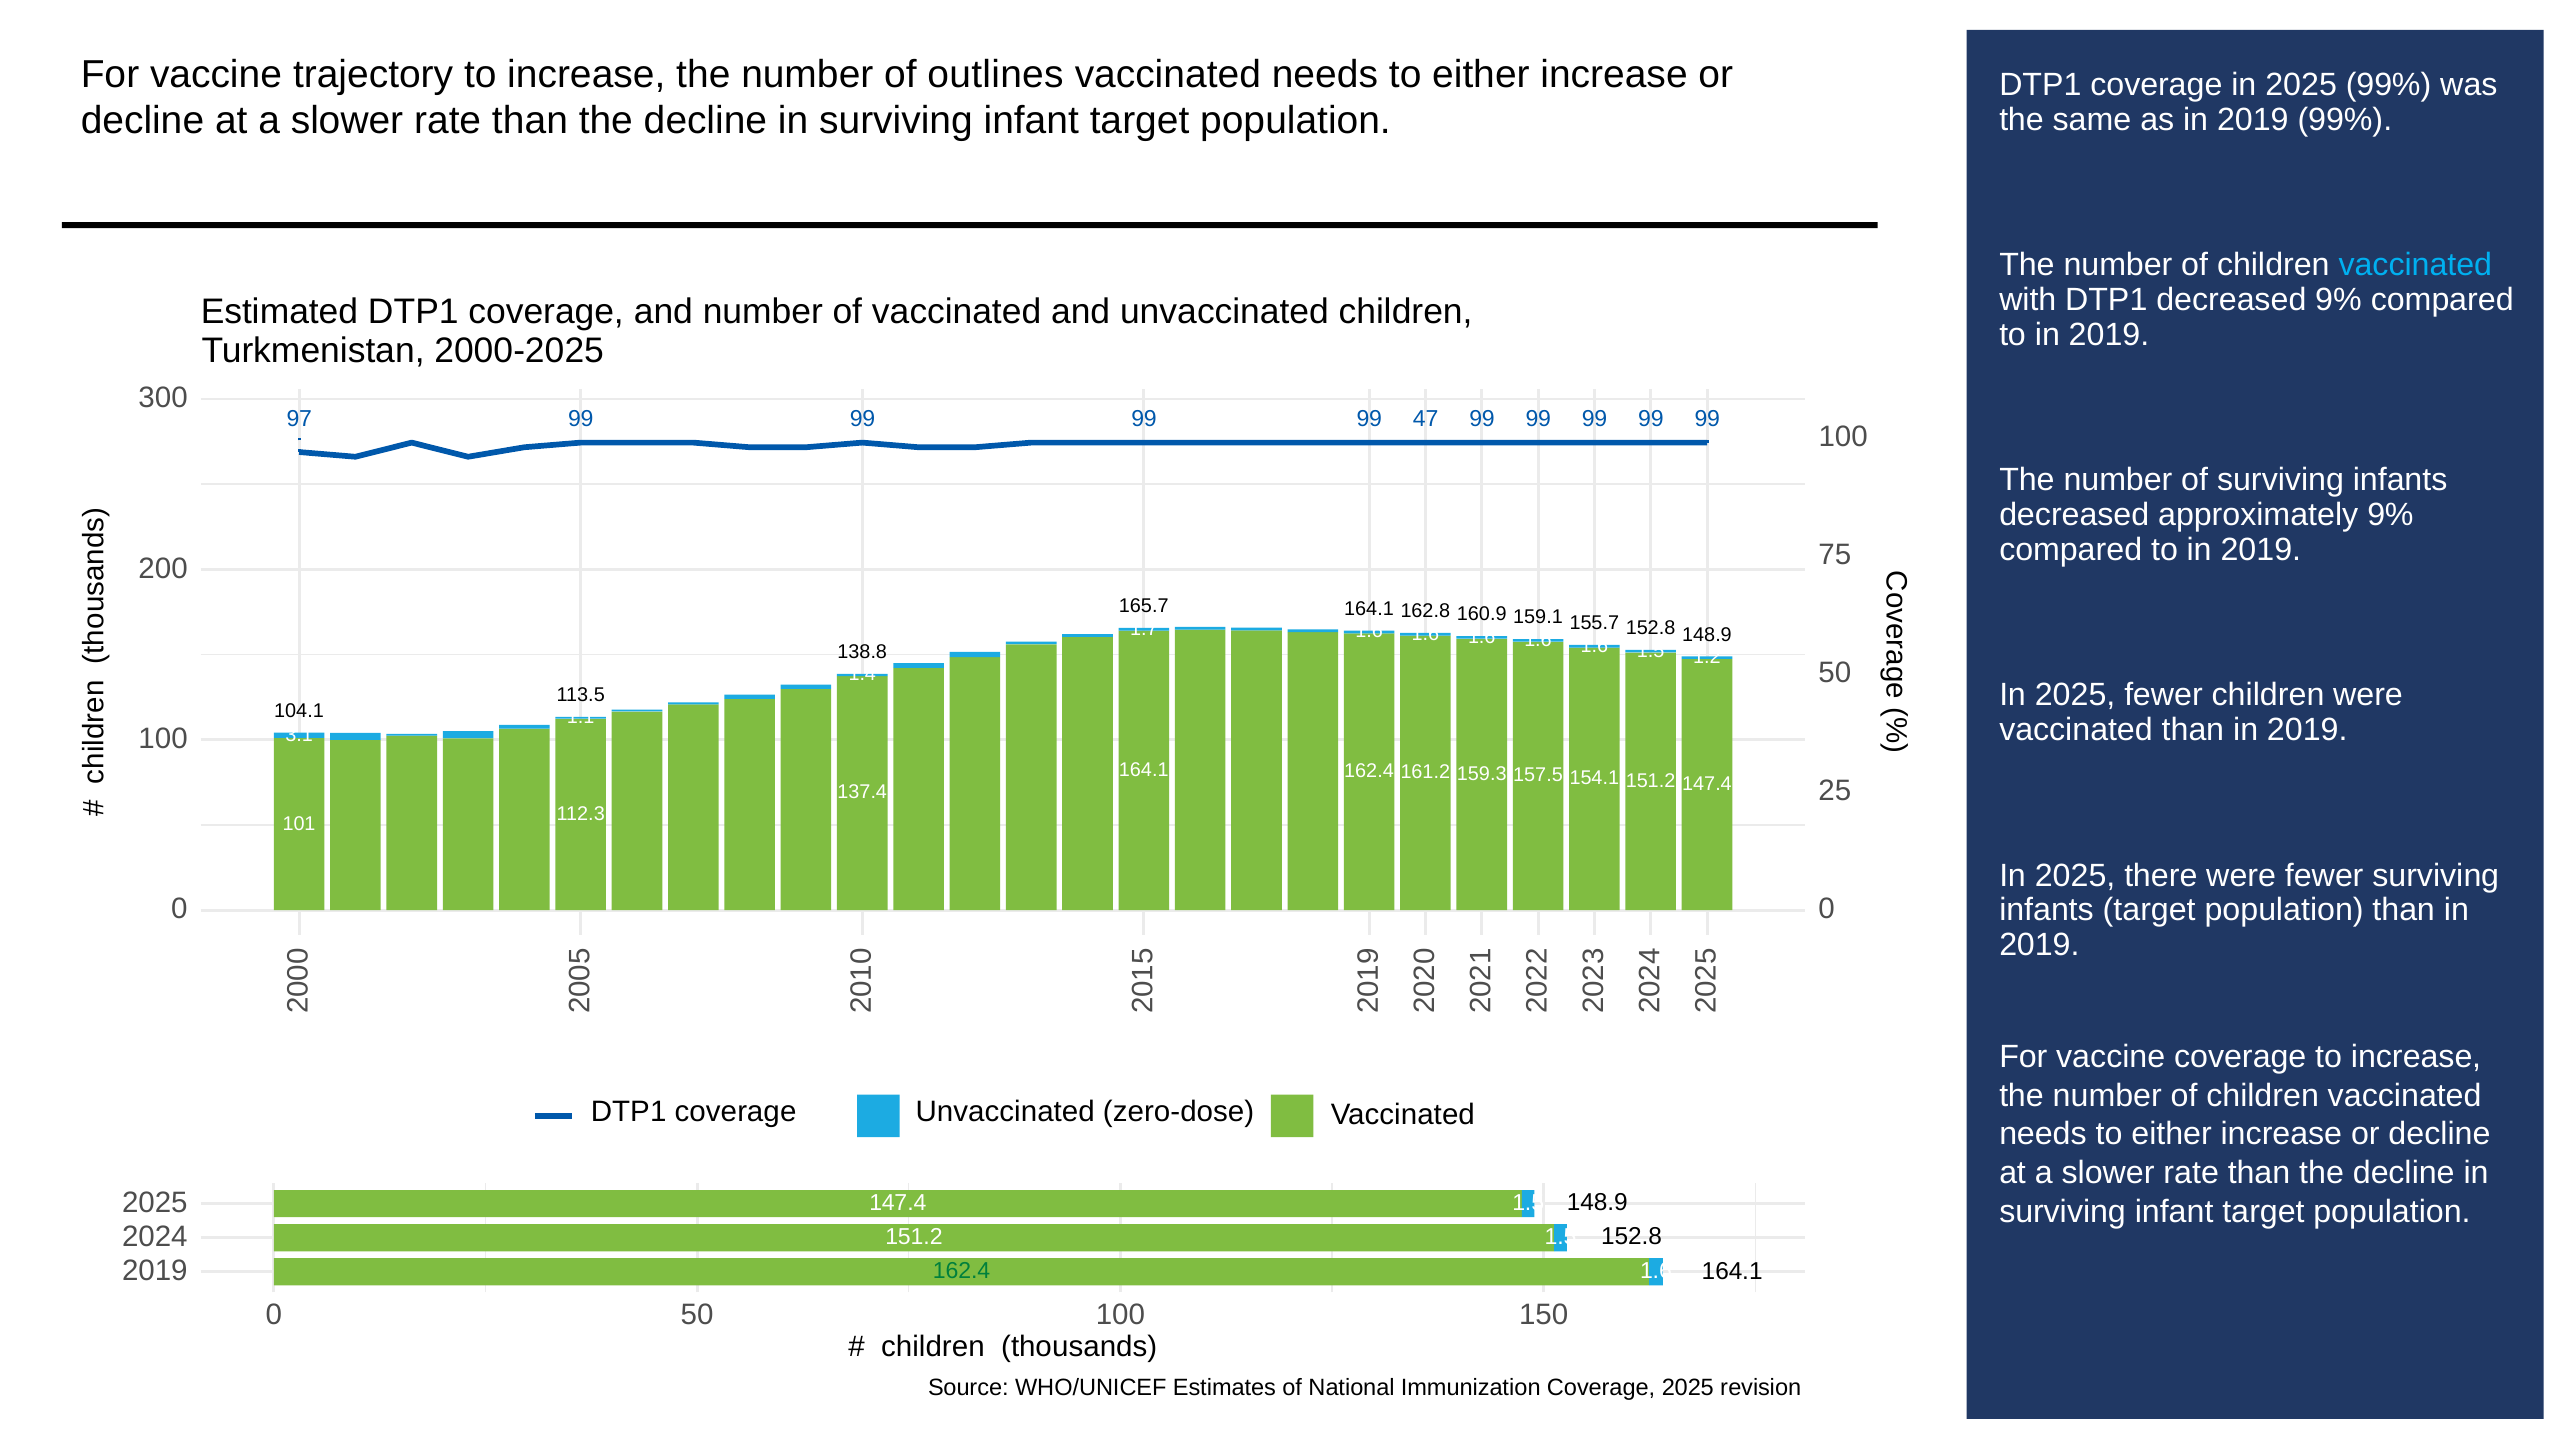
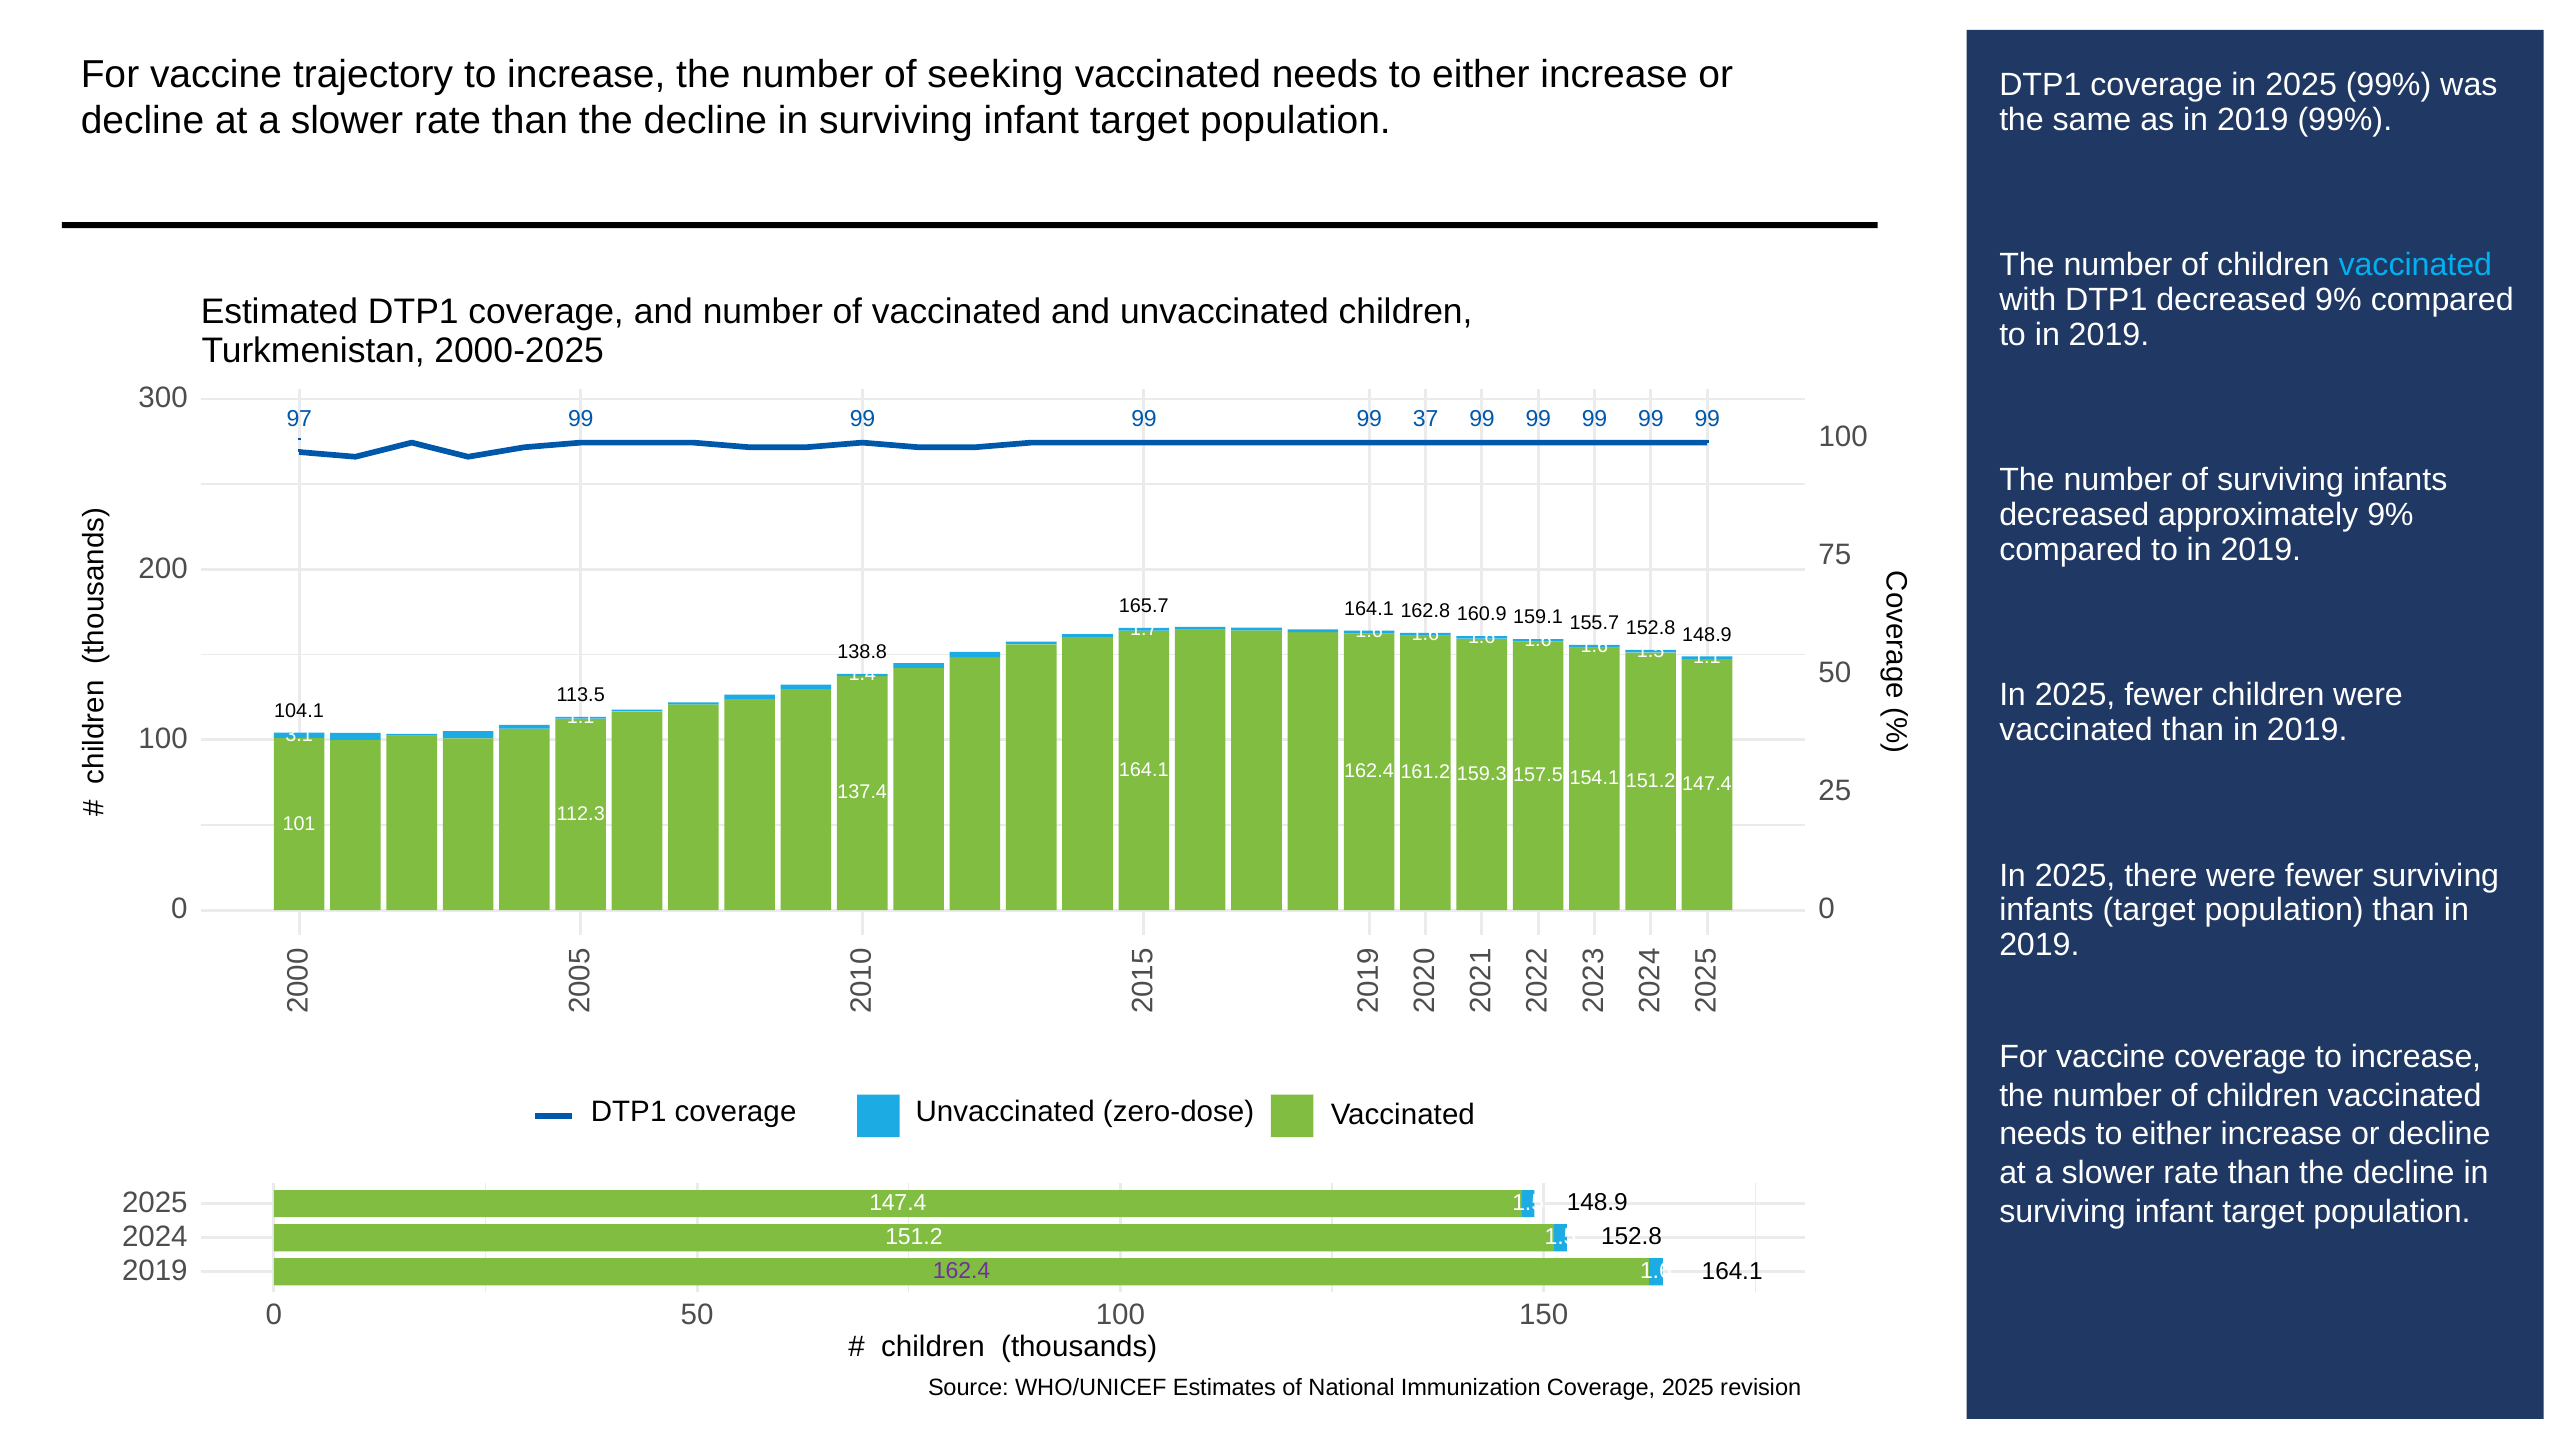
outlines: outlines -> seeking
47: 47 -> 37
1.2 at (1707, 657): 1.2 -> 1.1
162.4 at (962, 1271) colour: green -> purple
